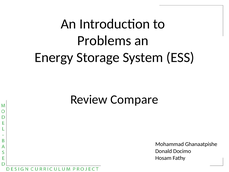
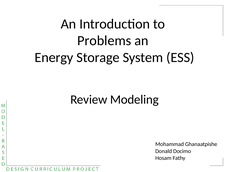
Compare: Compare -> Modeling
